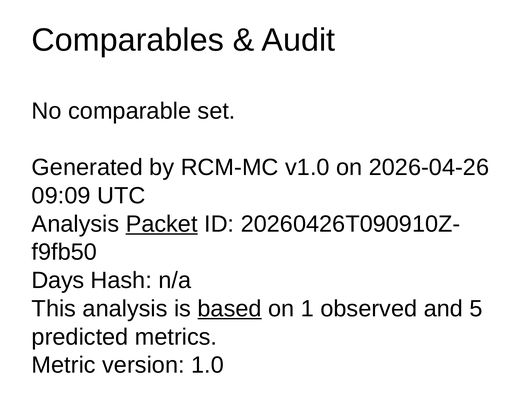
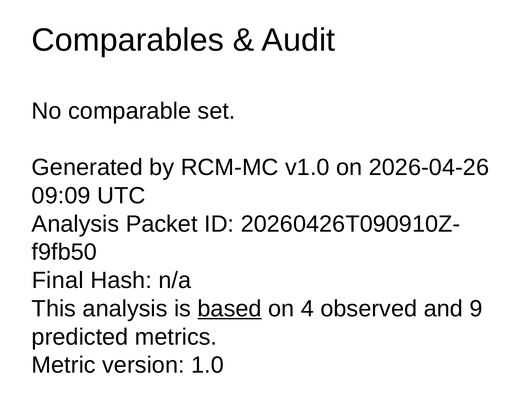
Packet underline: present -> none
Days: Days -> Final
1: 1 -> 4
5: 5 -> 9
